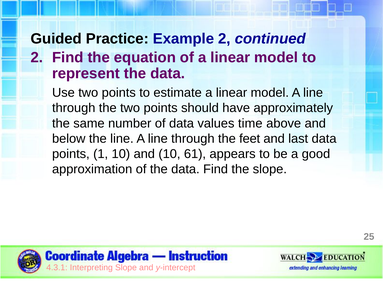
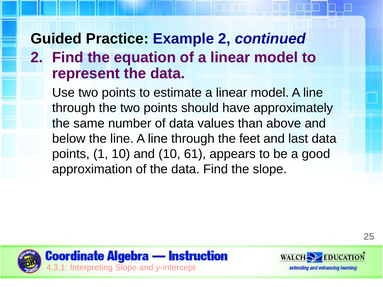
time: time -> than
